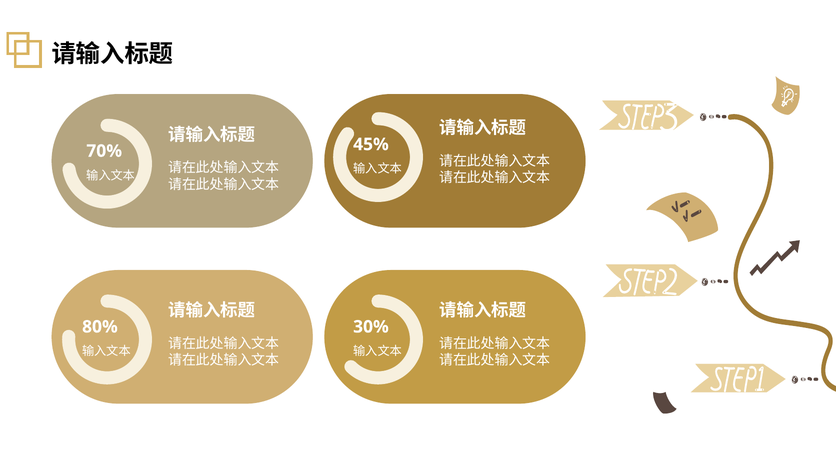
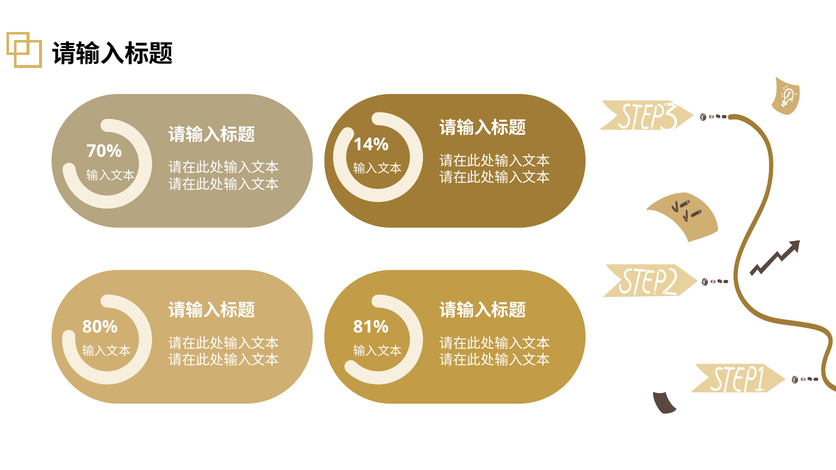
45%: 45% -> 14%
30%: 30% -> 81%
